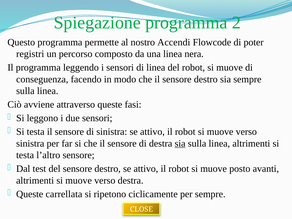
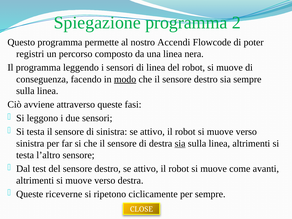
modo underline: none -> present
posto: posto -> come
carrellata: carrellata -> riceverne
